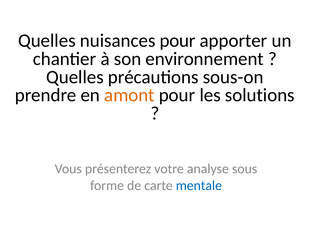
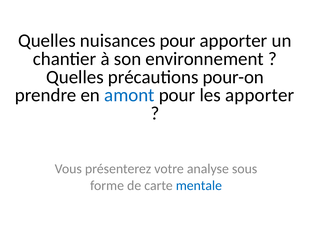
sous-on: sous-on -> pour-on
amont colour: orange -> blue
les solutions: solutions -> apporter
